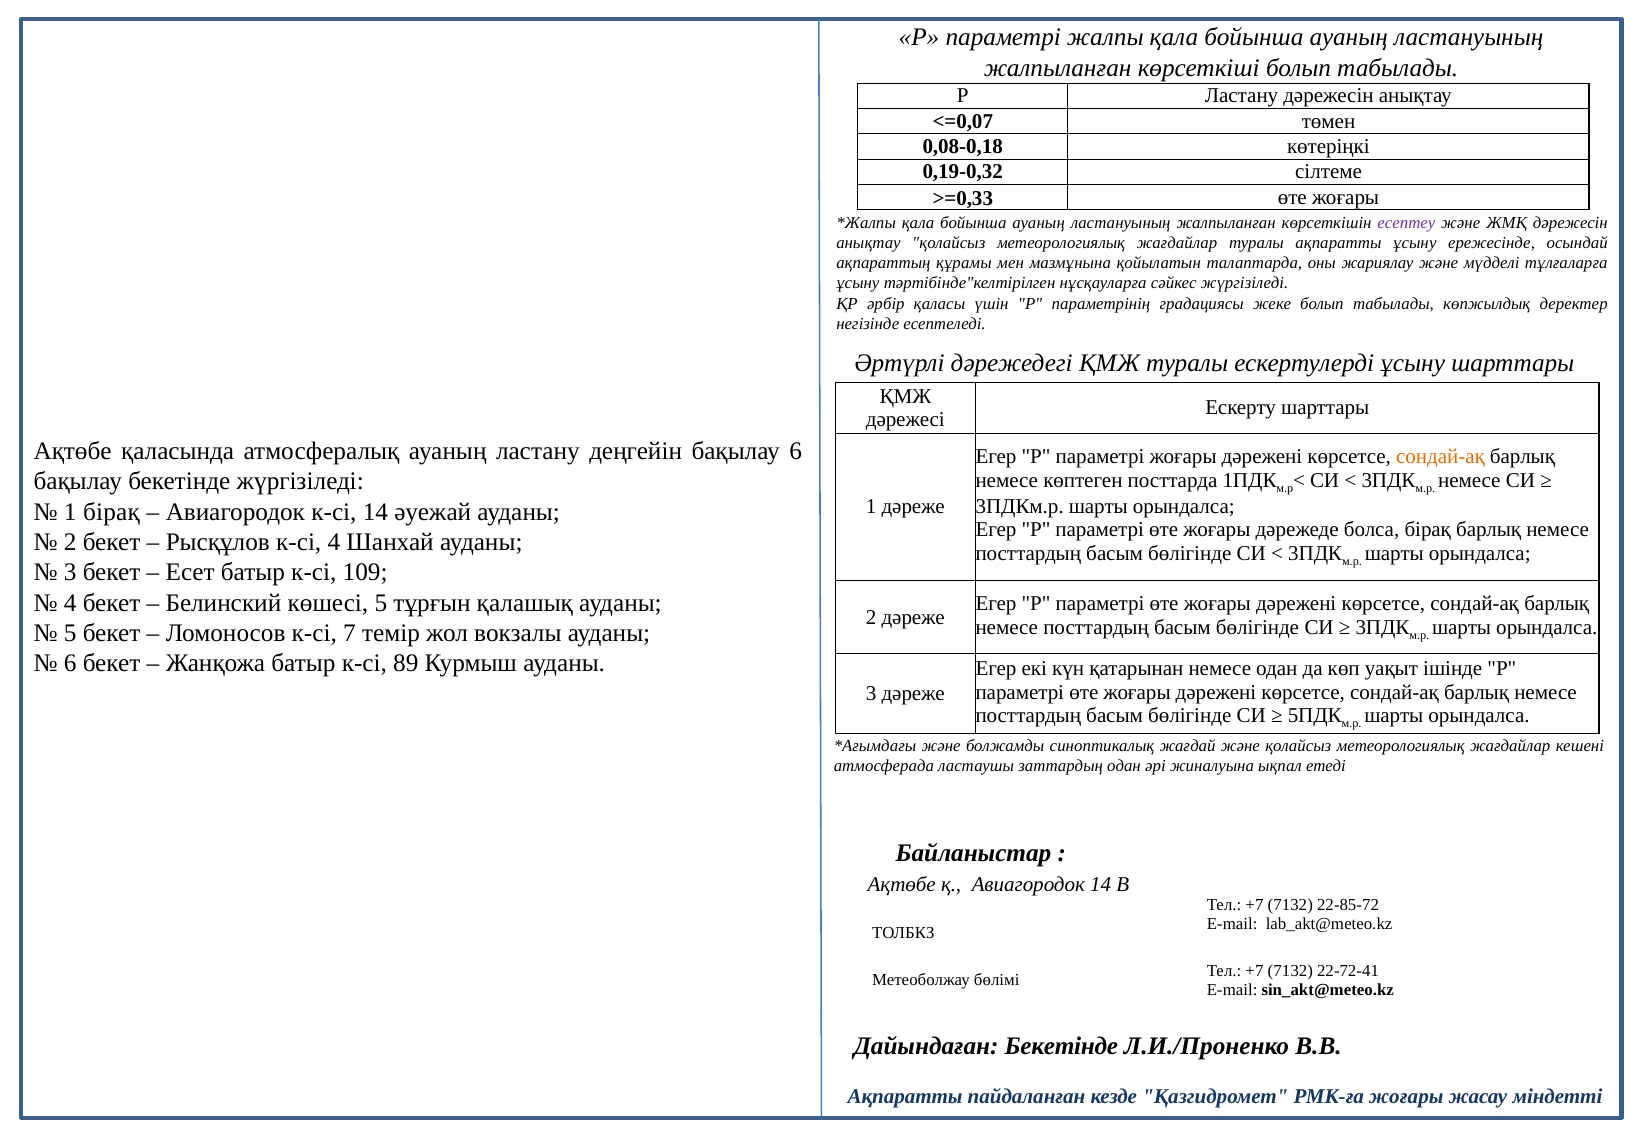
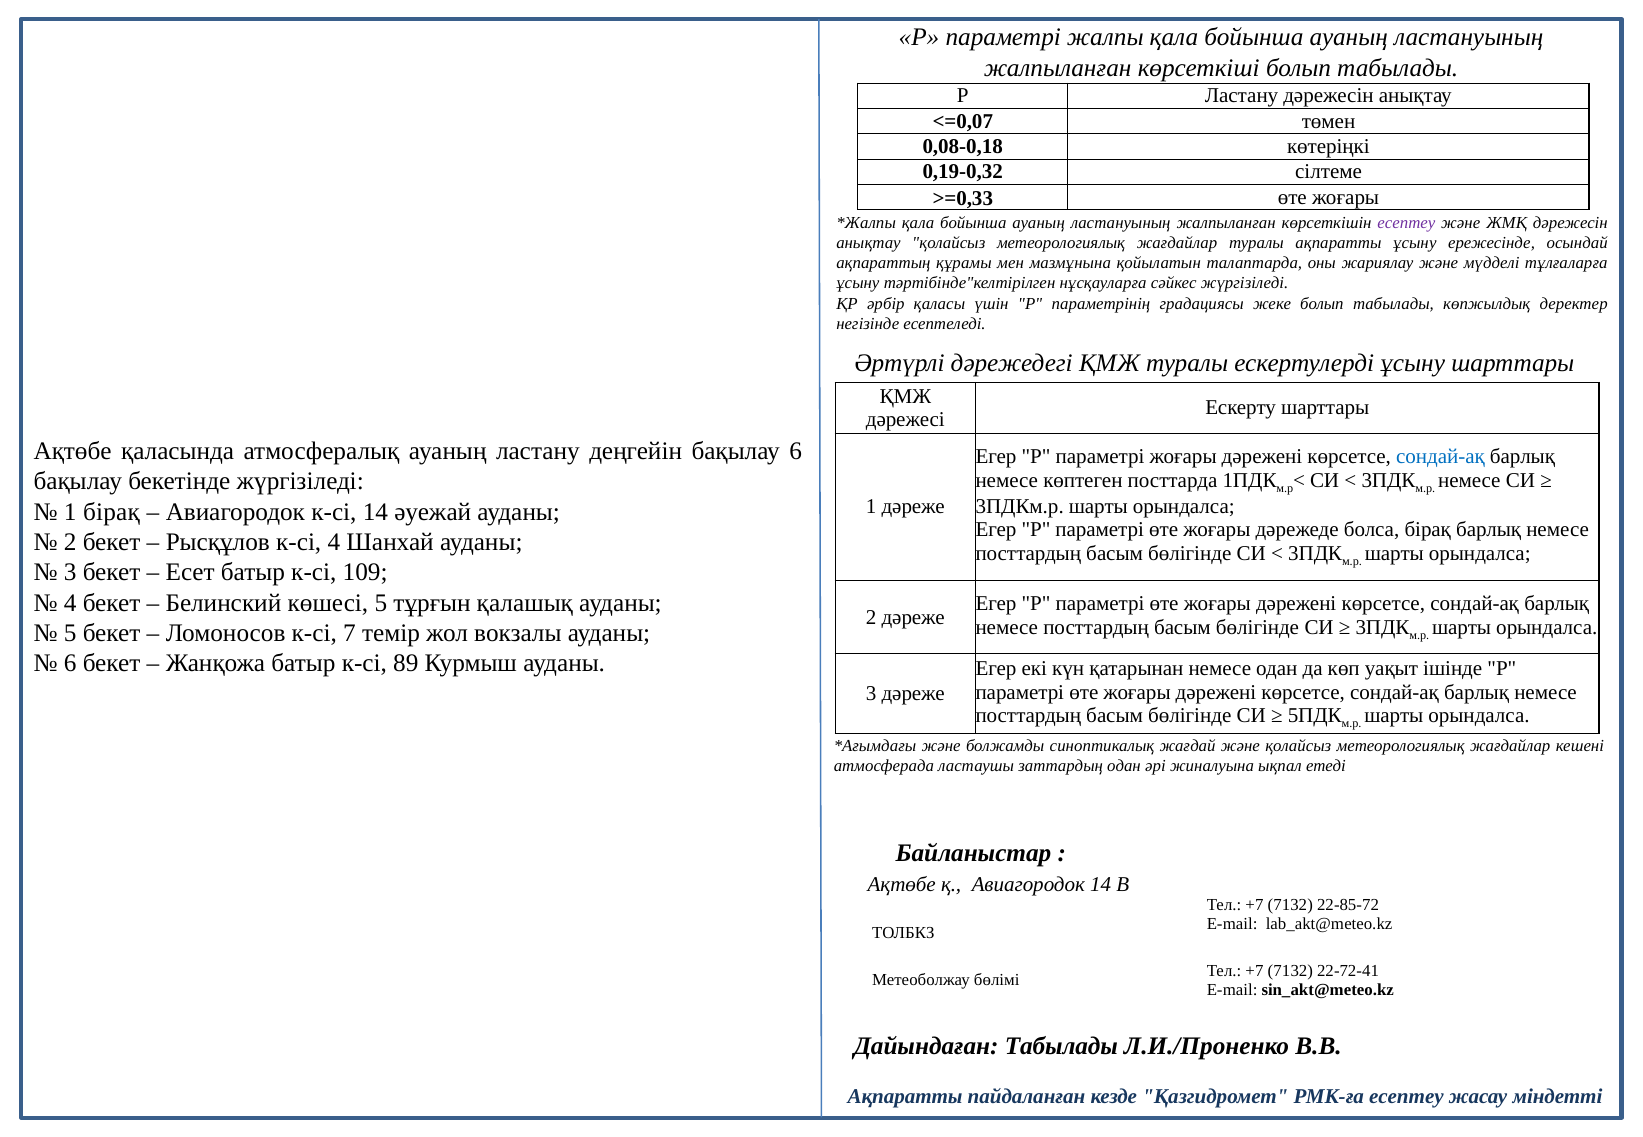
сондай-ақ at (1440, 457) colour: orange -> blue
Дайындаған Бекетінде: Бекетінде -> Табылады
РМК-ға жоғары: жоғары -> есептеу
